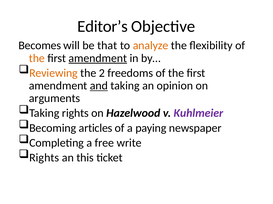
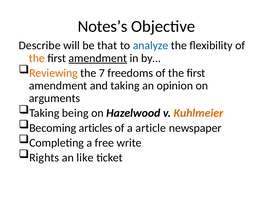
Editor’s: Editor’s -> Notes’s
Becomes: Becomes -> Describe
analyze colour: orange -> blue
2: 2 -> 7
and underline: present -> none
Taking rights: rights -> being
Kuhlmeier colour: purple -> orange
paying: paying -> article
this: this -> like
